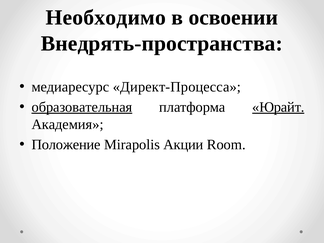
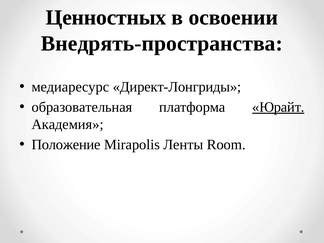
Необходимо: Необходимо -> Ценностных
Директ-Процесса: Директ-Процесса -> Директ-Лонгриды
образовательная underline: present -> none
Акции: Акции -> Ленты
